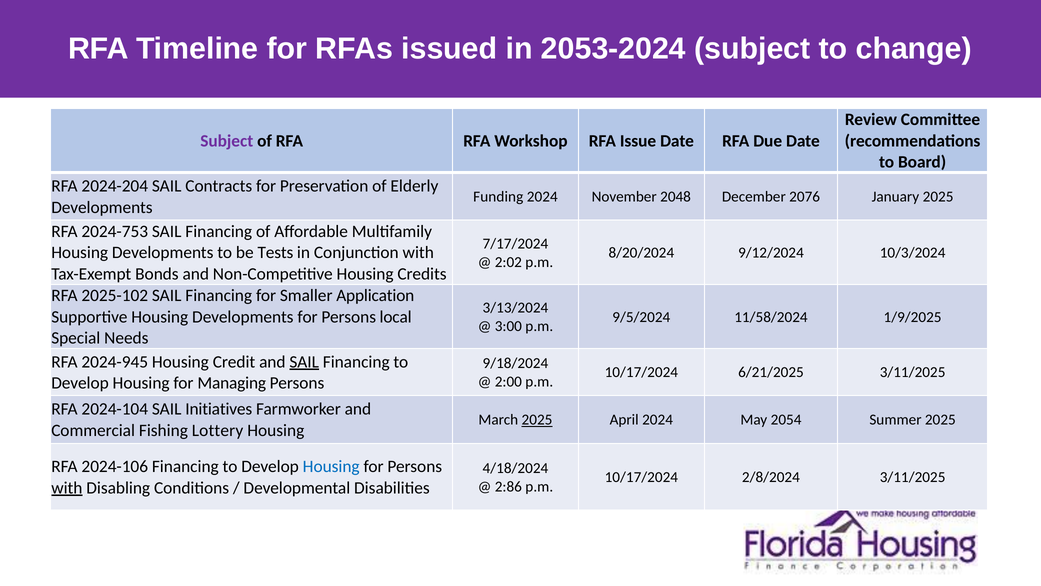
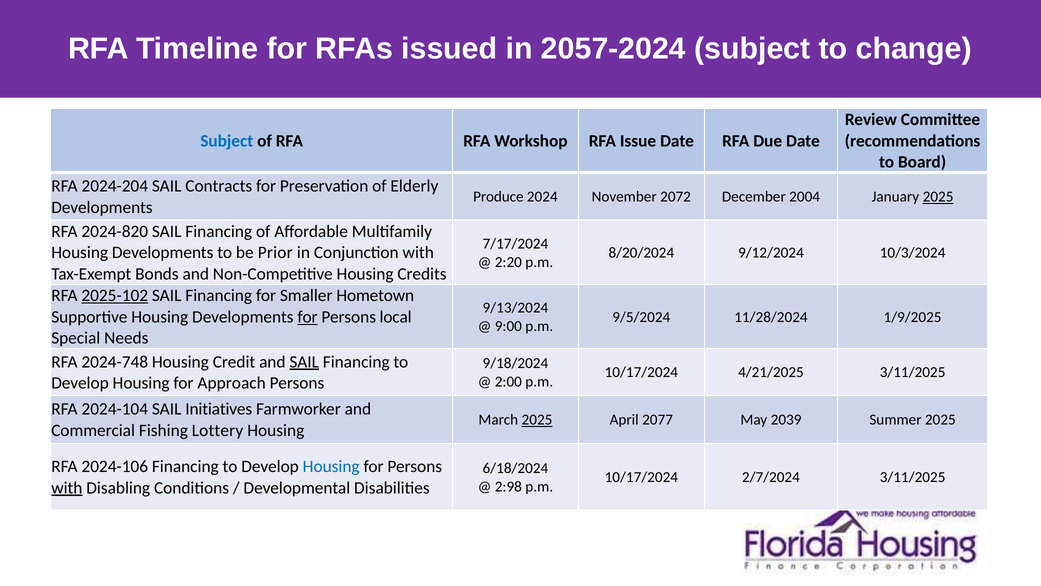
2053-2024: 2053-2024 -> 2057-2024
Subject at (227, 141) colour: purple -> blue
Funding: Funding -> Produce
2048: 2048 -> 2072
2076: 2076 -> 2004
2025 at (938, 197) underline: none -> present
2024-753: 2024-753 -> 2024-820
Tests: Tests -> Prior
2:02: 2:02 -> 2:20
2025-102 underline: none -> present
Application: Application -> Hometown
3/13/2024: 3/13/2024 -> 9/13/2024
for at (307, 317) underline: none -> present
11/58/2024: 11/58/2024 -> 11/28/2024
3:00: 3:00 -> 9:00
2024-945: 2024-945 -> 2024-748
6/21/2025: 6/21/2025 -> 4/21/2025
Managing: Managing -> Approach
April 2024: 2024 -> 2077
2054: 2054 -> 2039
4/18/2024: 4/18/2024 -> 6/18/2024
2/8/2024: 2/8/2024 -> 2/7/2024
2:86: 2:86 -> 2:98
